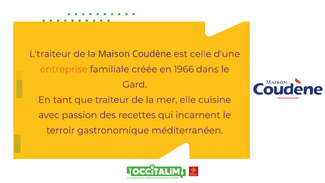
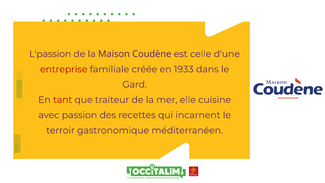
L'traiteur: L'traiteur -> L'passion
entreprise colour: orange -> red
1966: 1966 -> 1933
